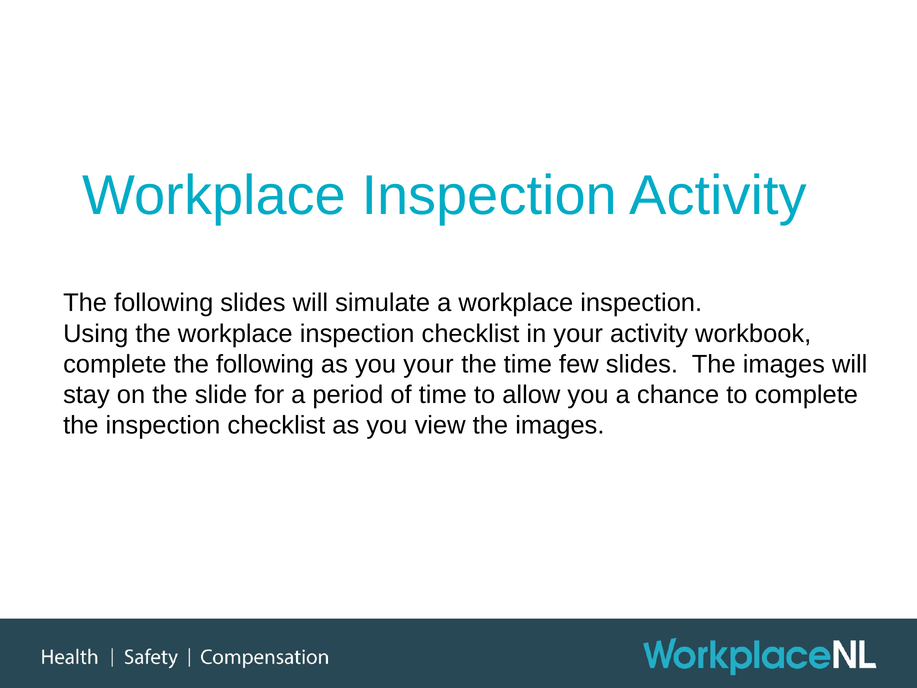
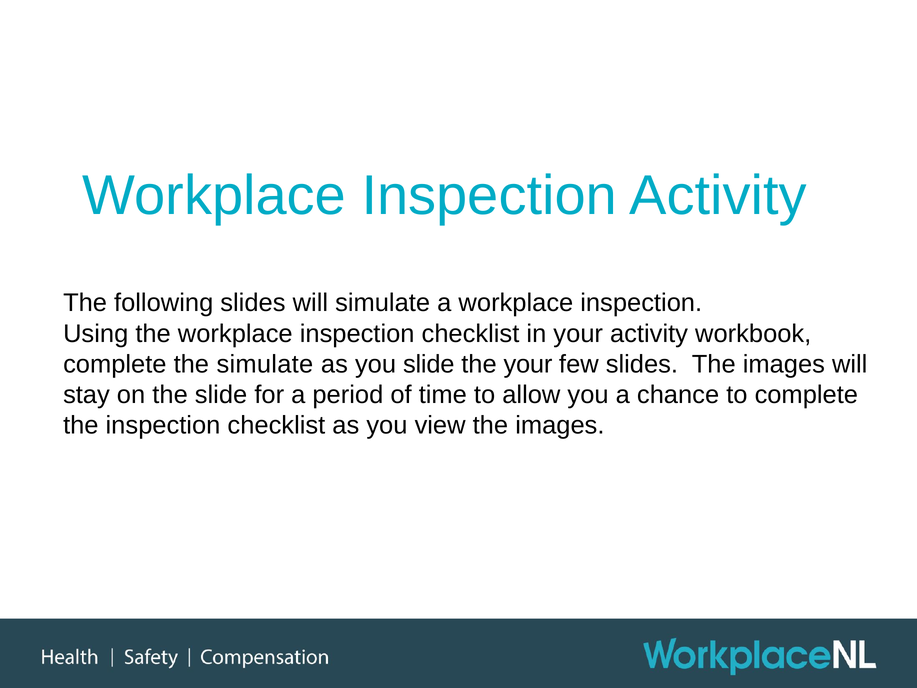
complete the following: following -> simulate
you your: your -> slide
the time: time -> your
